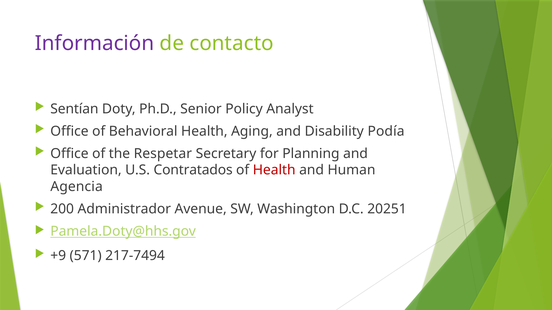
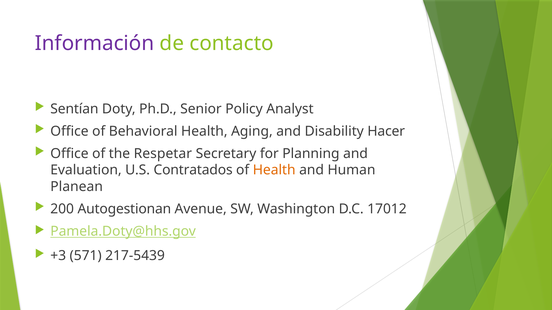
Podía: Podía -> Hacer
Health at (274, 170) colour: red -> orange
Agencia: Agencia -> Planean
Administrador: Administrador -> Autogestionan
20251: 20251 -> 17012
+9: +9 -> +3
217-7494: 217-7494 -> 217-5439
